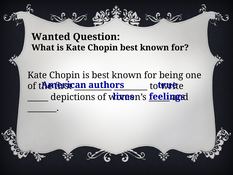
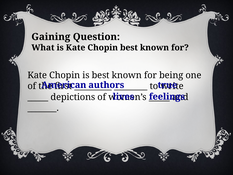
Wanted: Wanted -> Gaining
